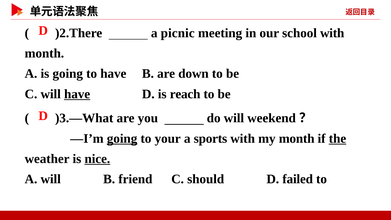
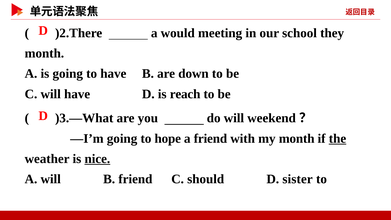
picnic: picnic -> would
school with: with -> they
have at (77, 94) underline: present -> none
going at (122, 138) underline: present -> none
your: your -> hope
a sports: sports -> friend
failed: failed -> sister
